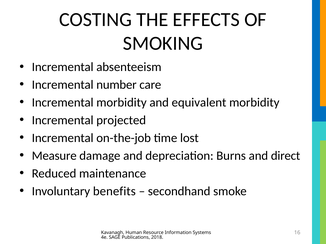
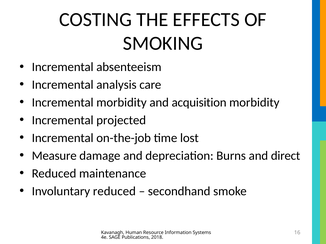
number: number -> analysis
equivalent: equivalent -> acquisition
Involuntary benefits: benefits -> reduced
